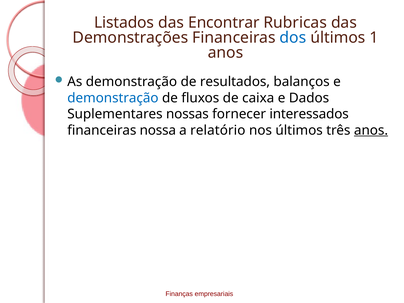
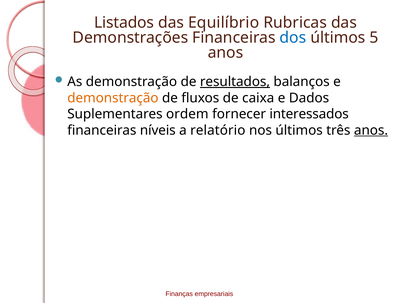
Encontrar: Encontrar -> Equilíbrio
1: 1 -> 5
resultados underline: none -> present
demonstração at (113, 98) colour: blue -> orange
nossas: nossas -> ordem
nossa: nossa -> níveis
